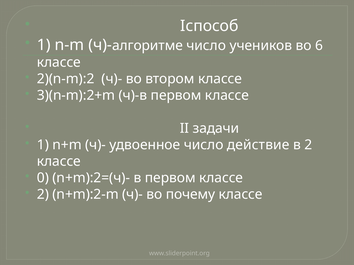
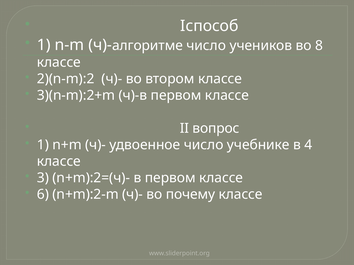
6: 6 -> 8
задачи: задачи -> вопрос
действие: действие -> учебнике
в 2: 2 -> 4
0: 0 -> 3
2 at (43, 195): 2 -> 6
